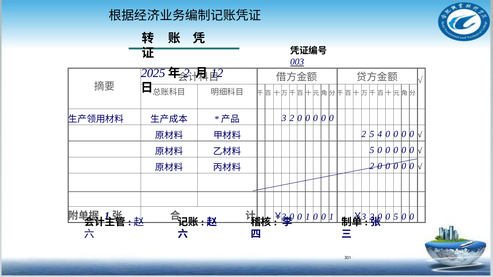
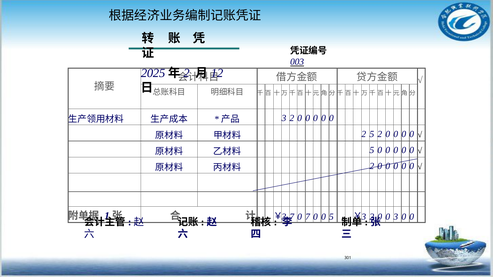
5 4: 4 -> 2
0 at (292, 217): 0 -> 7
1 at (308, 217): 1 -> 7
1 at (331, 217): 1 -> 5
0 5: 5 -> 3
